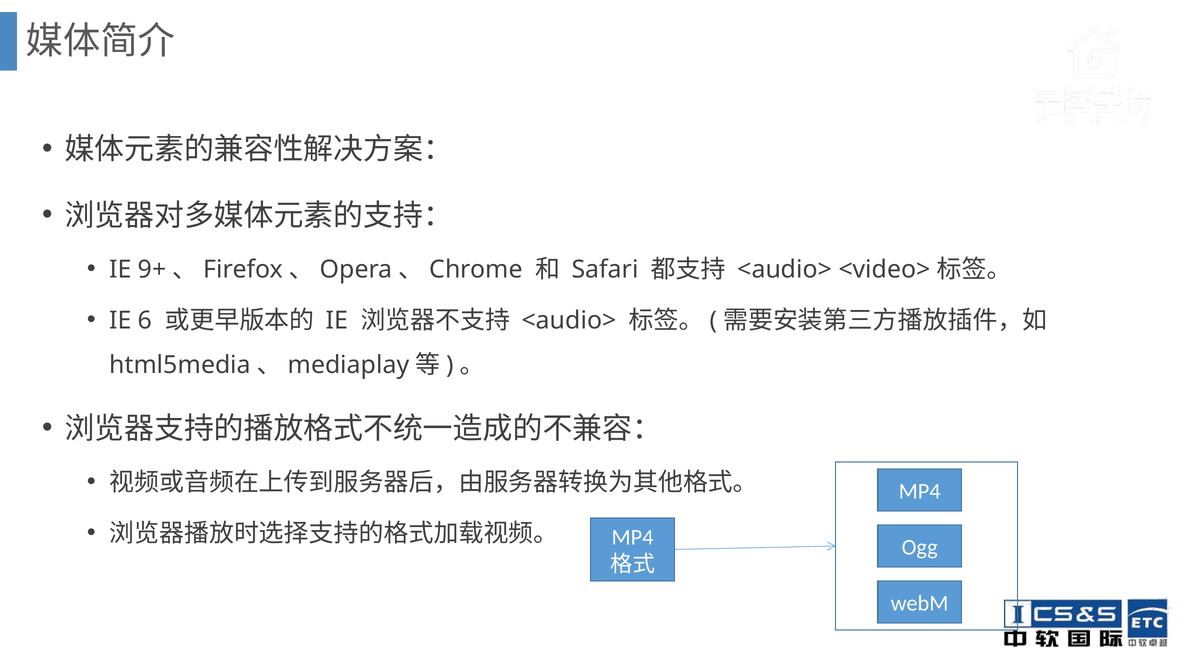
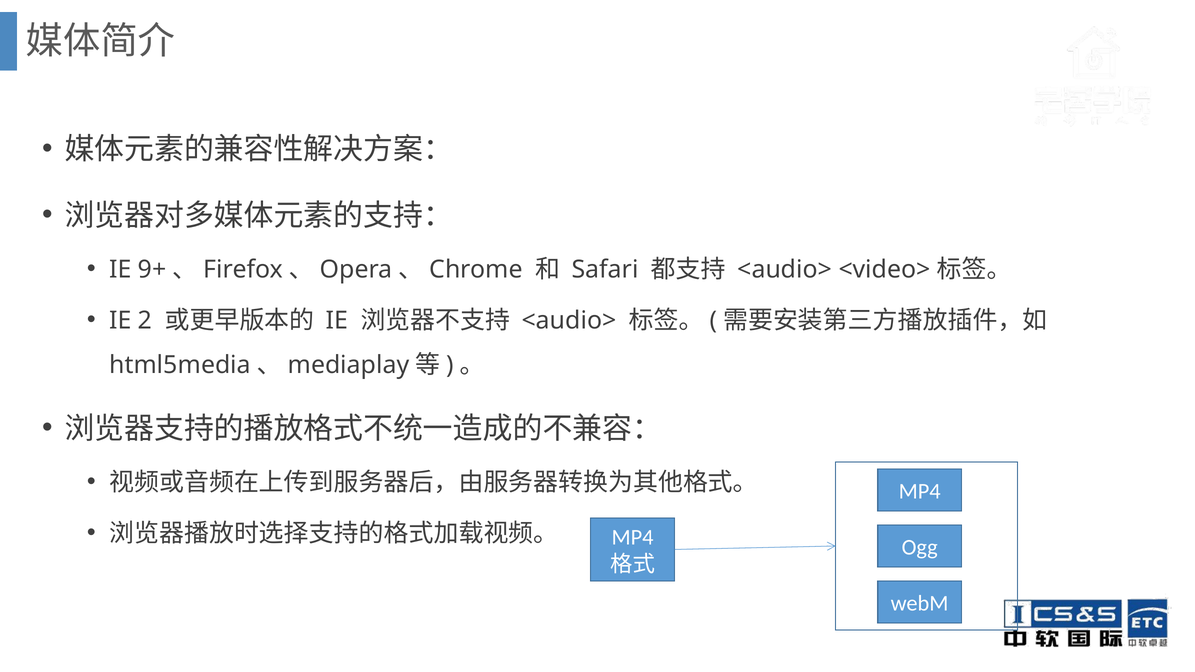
6: 6 -> 2
